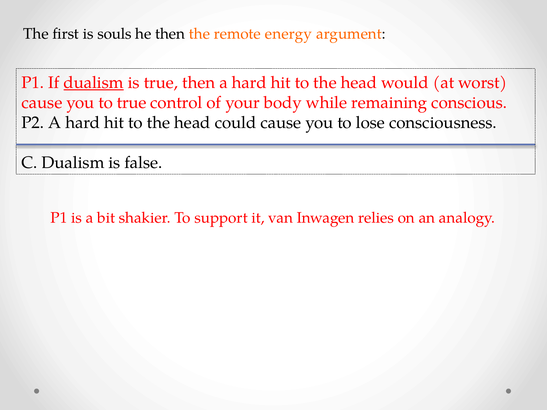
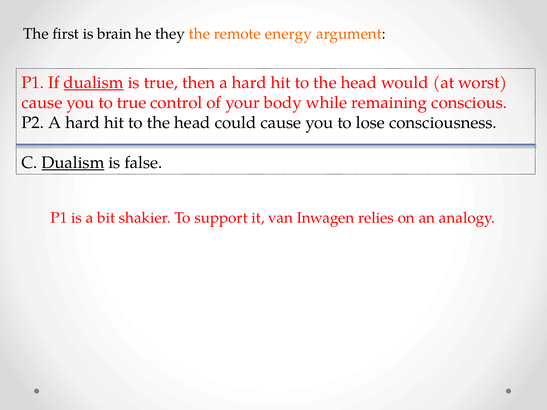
souls: souls -> brain
he then: then -> they
Dualism at (73, 163) underline: none -> present
